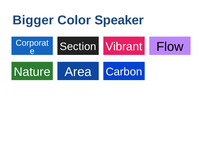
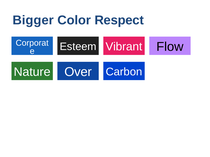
Speaker: Speaker -> Respect
Section: Section -> Esteem
Area: Area -> Over
